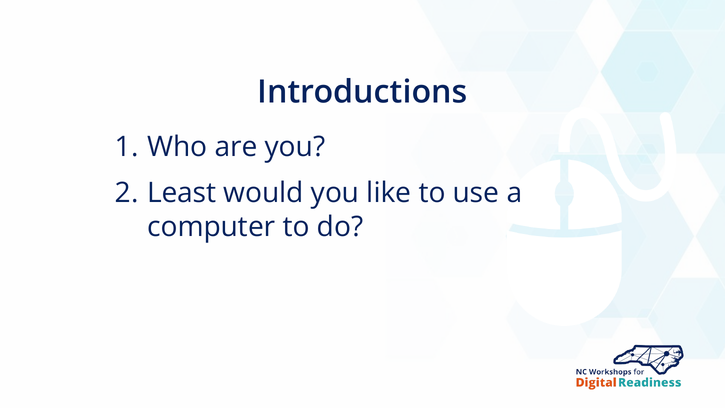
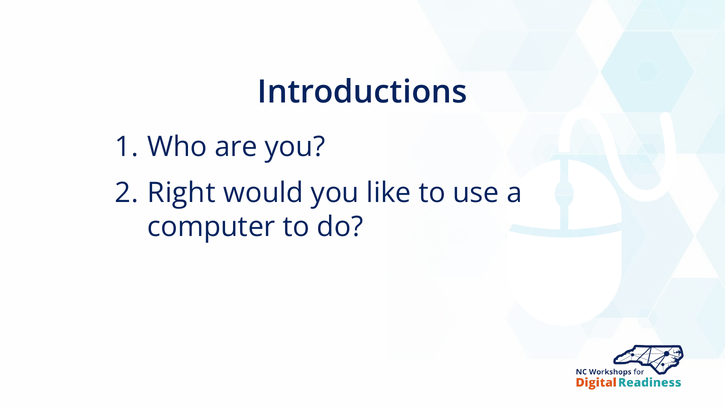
Least: Least -> Right
